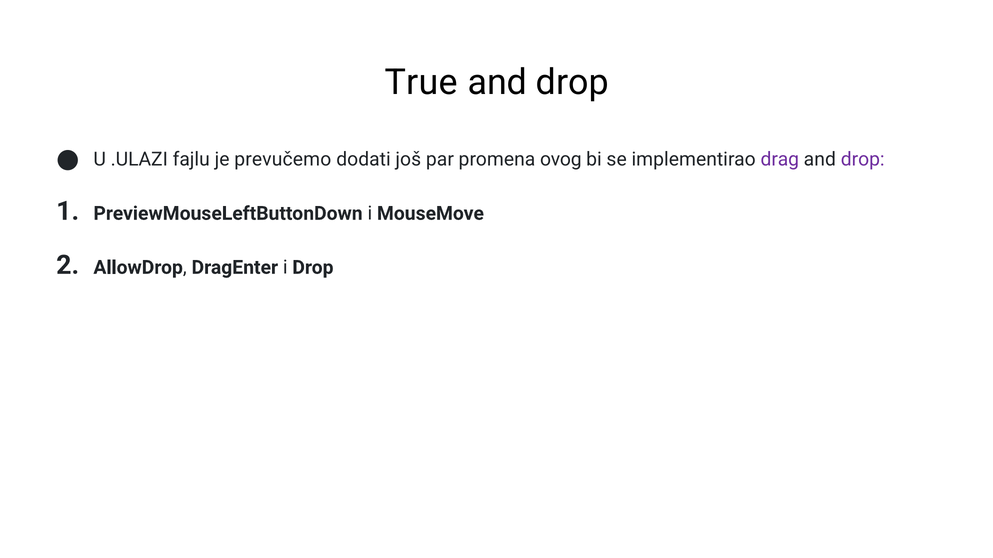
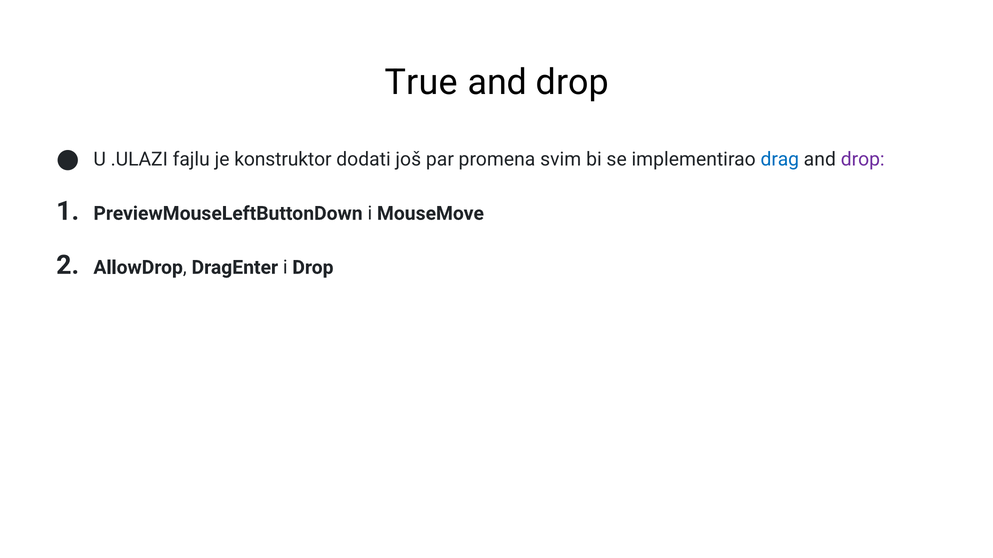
prevučemo: prevučemo -> konstruktor
ovog: ovog -> svim
drag colour: purple -> blue
